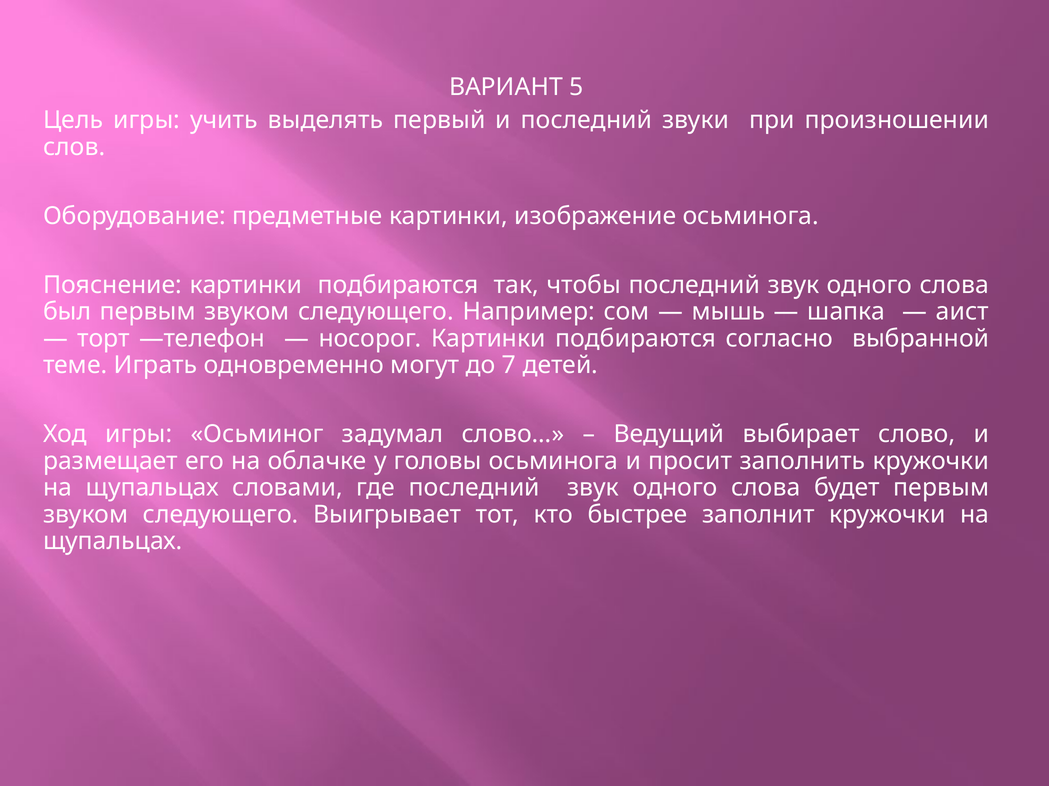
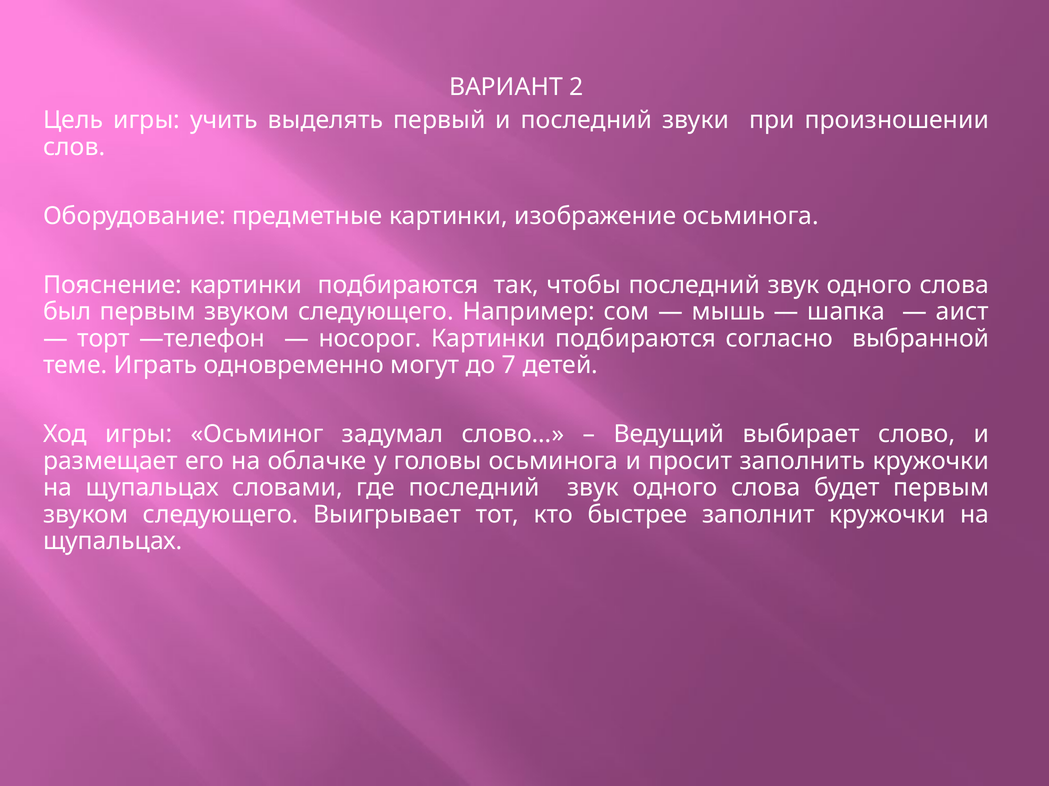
5: 5 -> 2
